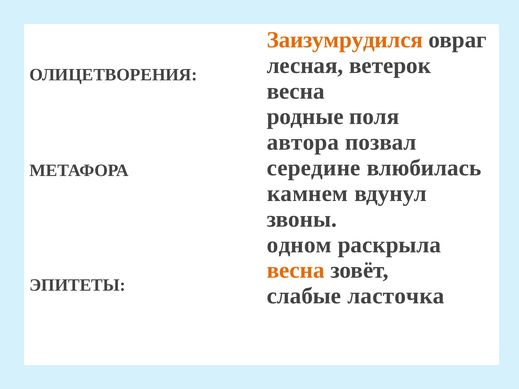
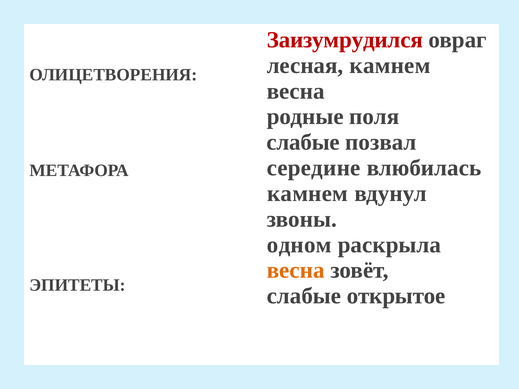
Заизумрудился colour: orange -> red
лесная ветерок: ветерок -> камнем
автора at (303, 142): автора -> слабые
ласточка: ласточка -> открытое
